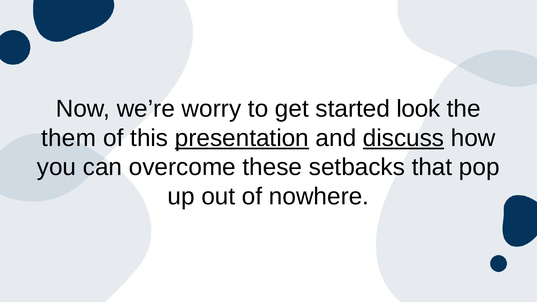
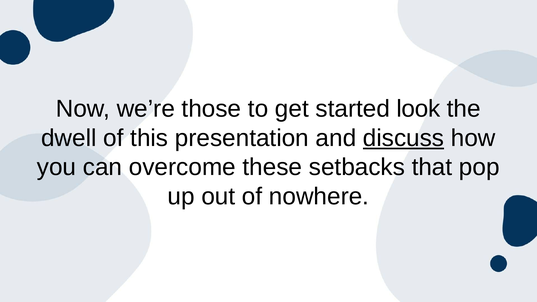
worry: worry -> those
them: them -> dwell
presentation underline: present -> none
